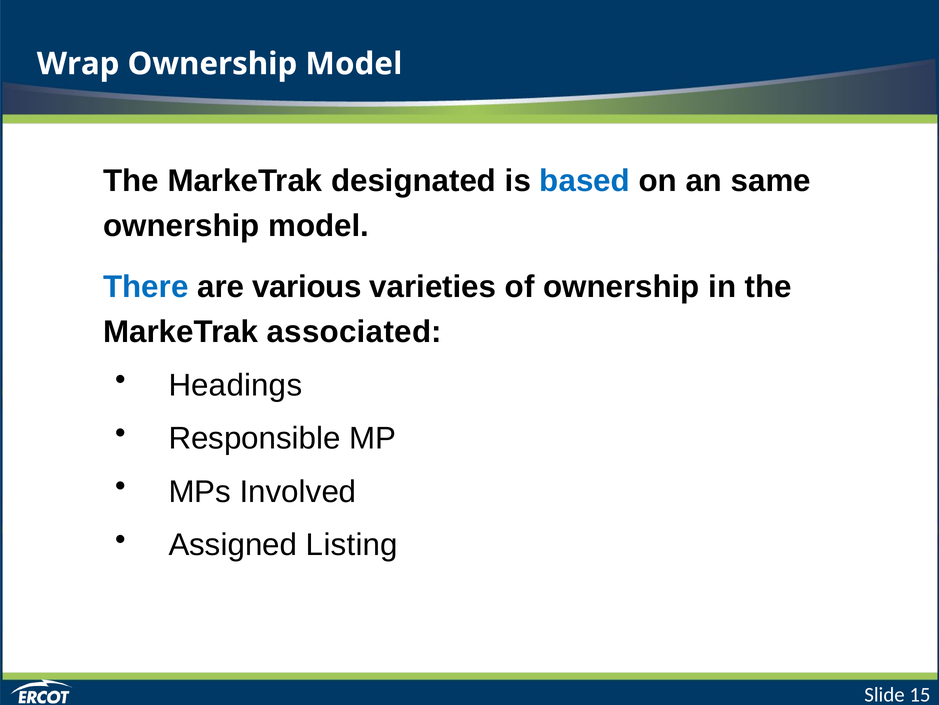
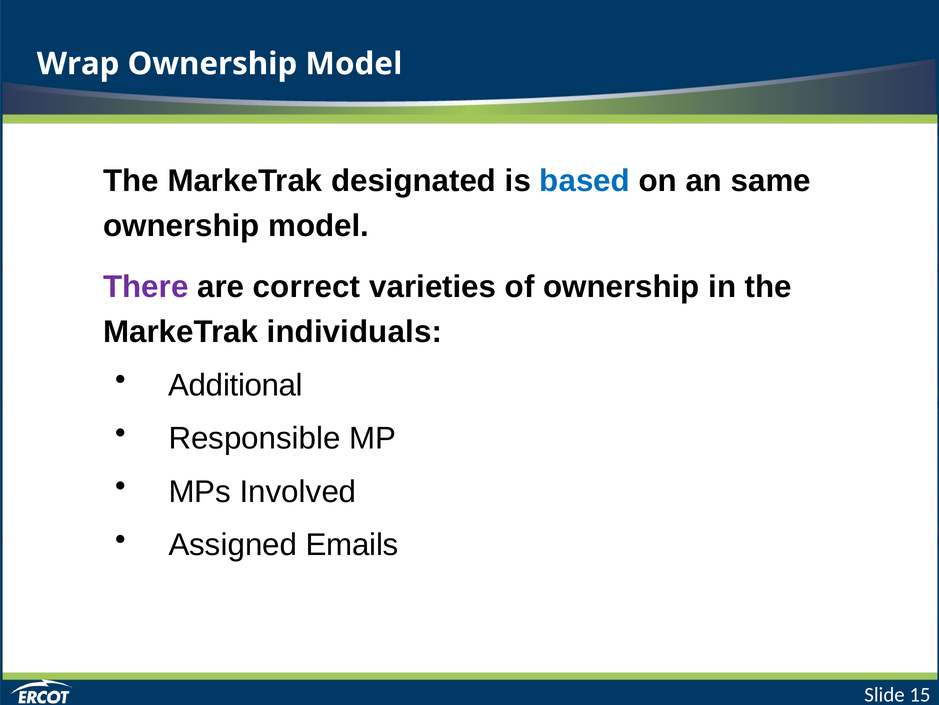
There colour: blue -> purple
various: various -> correct
associated: associated -> individuals
Headings: Headings -> Additional
Listing: Listing -> Emails
